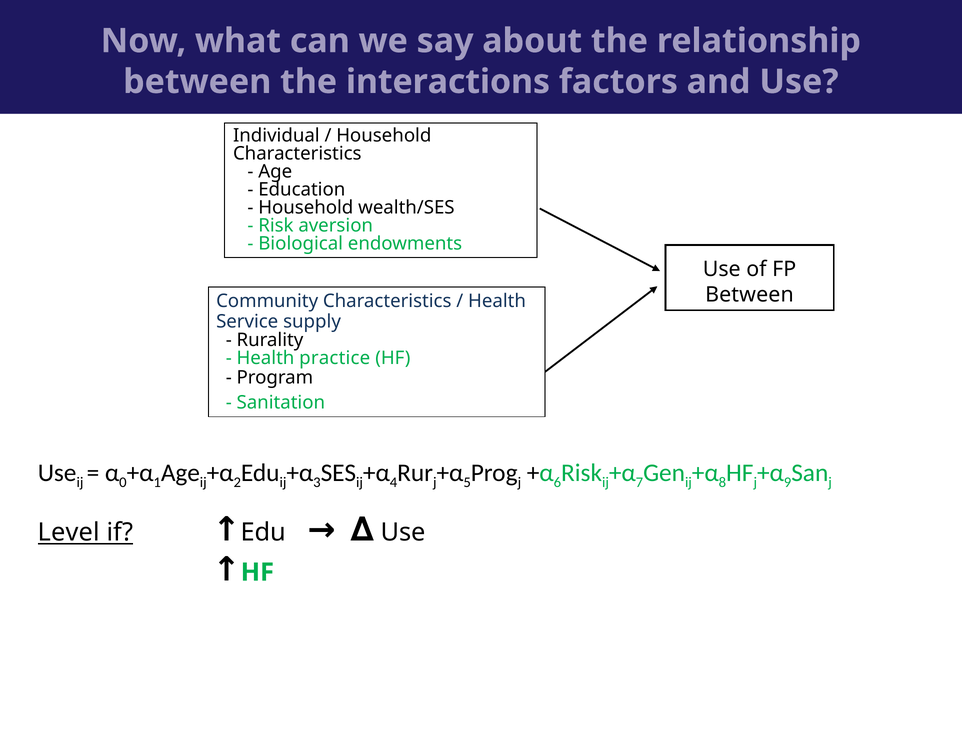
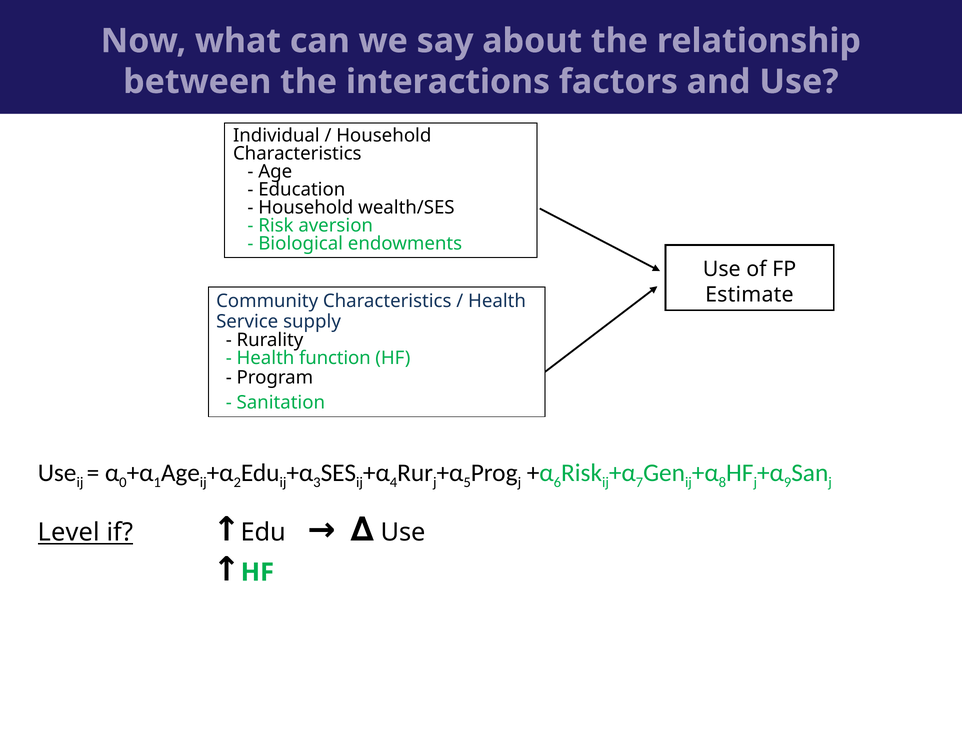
Between at (749, 295): Between -> Estimate
practice: practice -> function
